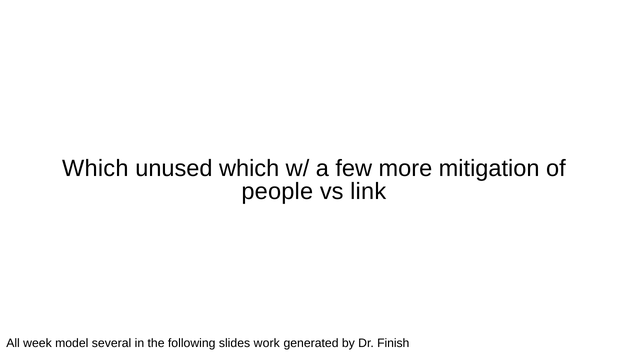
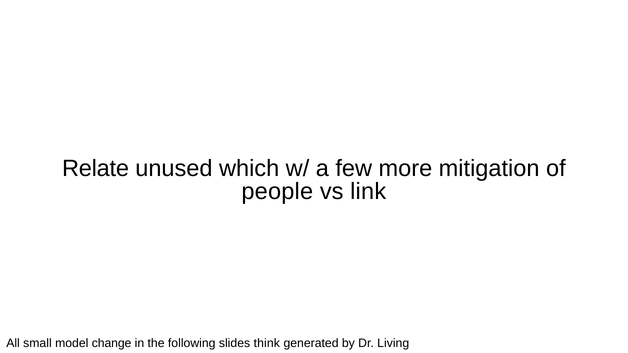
Which at (95, 169): Which -> Relate
week: week -> small
several: several -> change
work: work -> think
Finish: Finish -> Living
